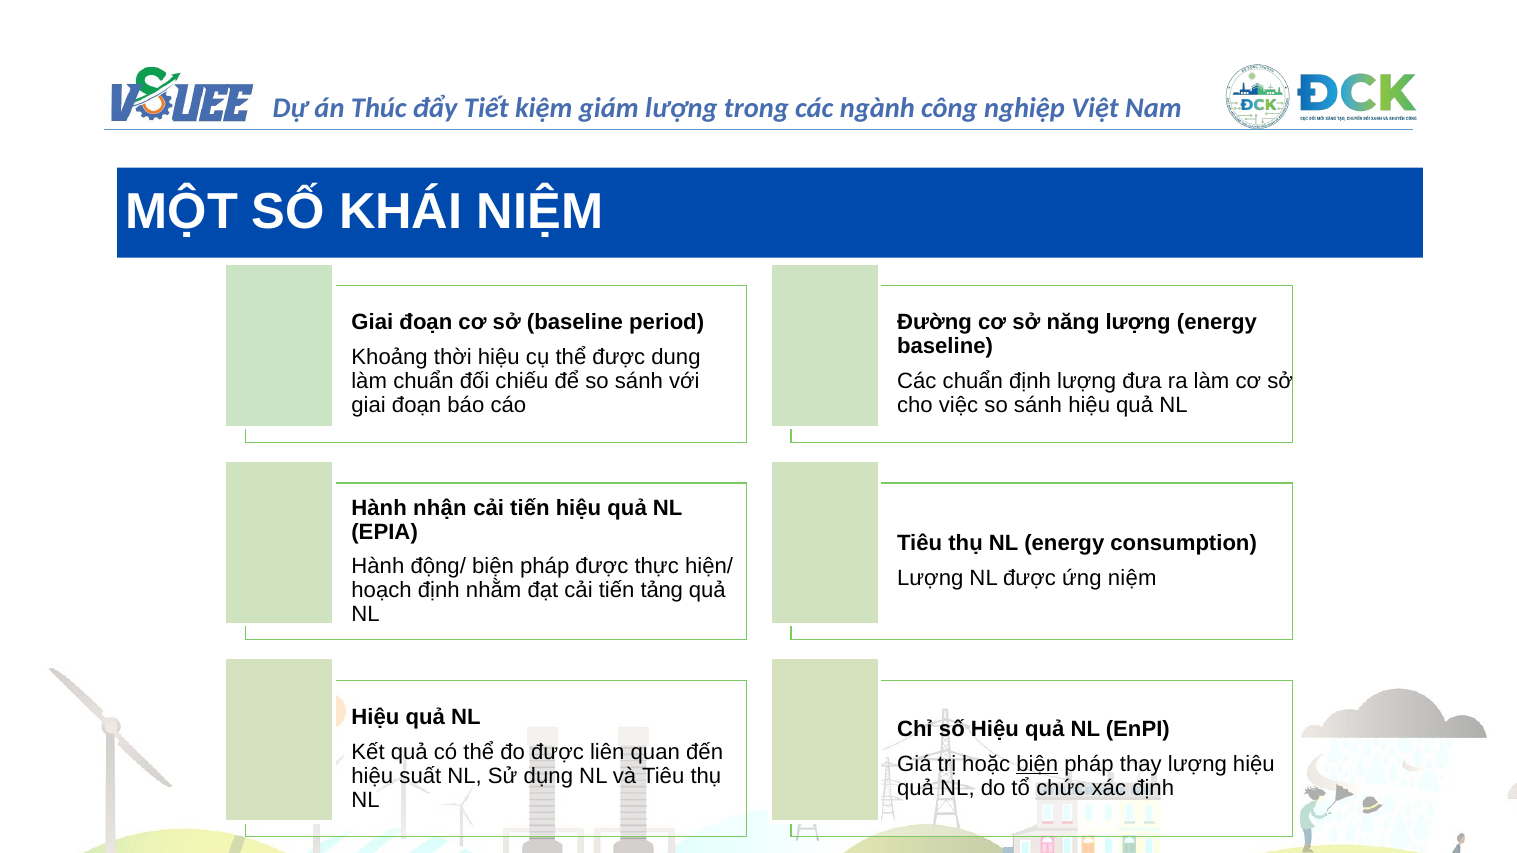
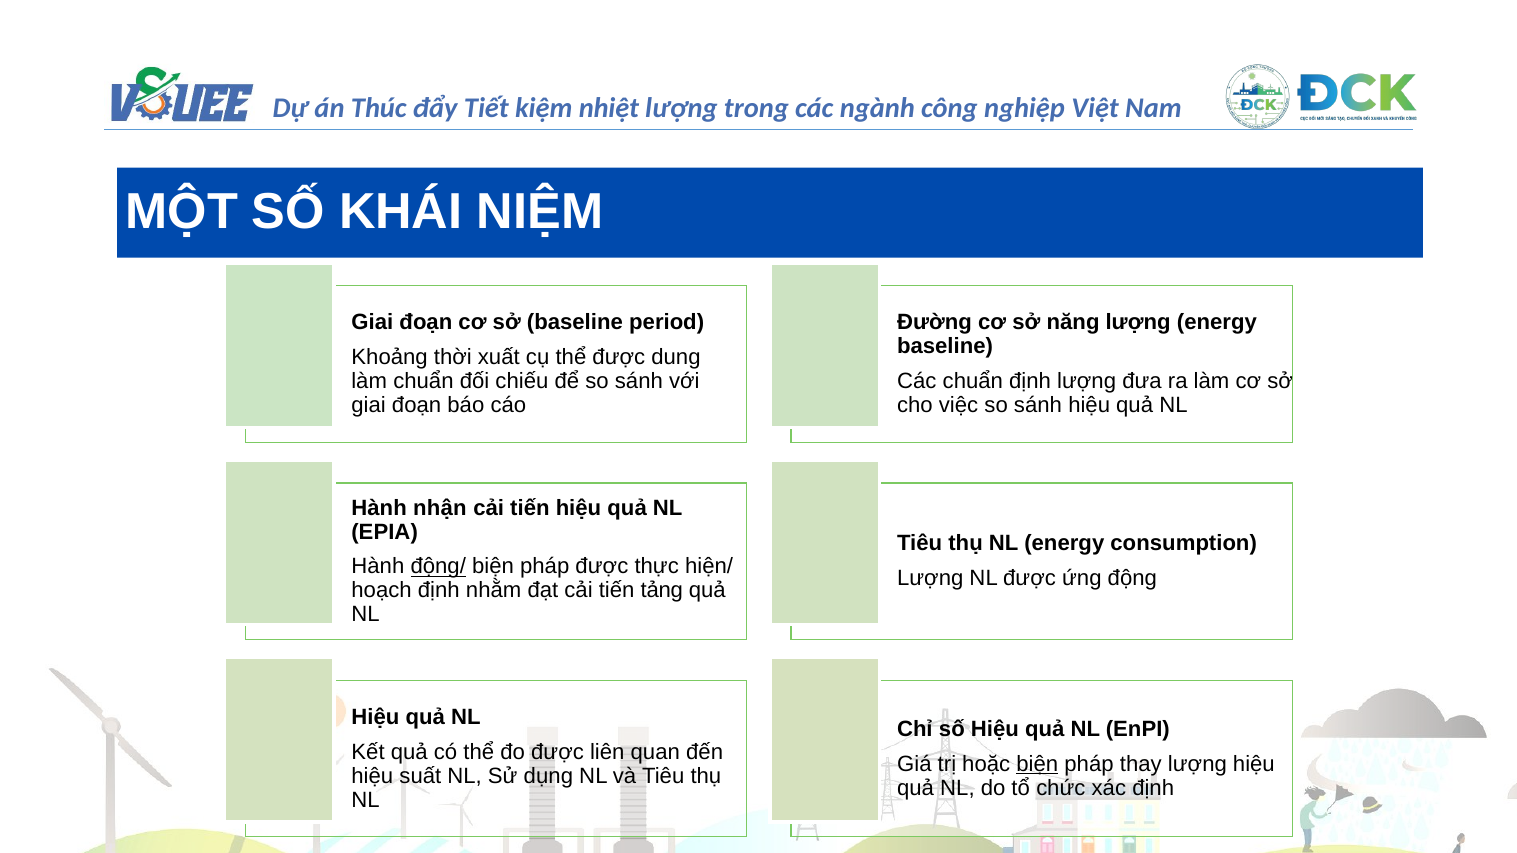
giám: giám -> nhiệt
thời hiệu: hiệu -> xuất
động/ underline: none -> present
ứng niệm: niệm -> động
